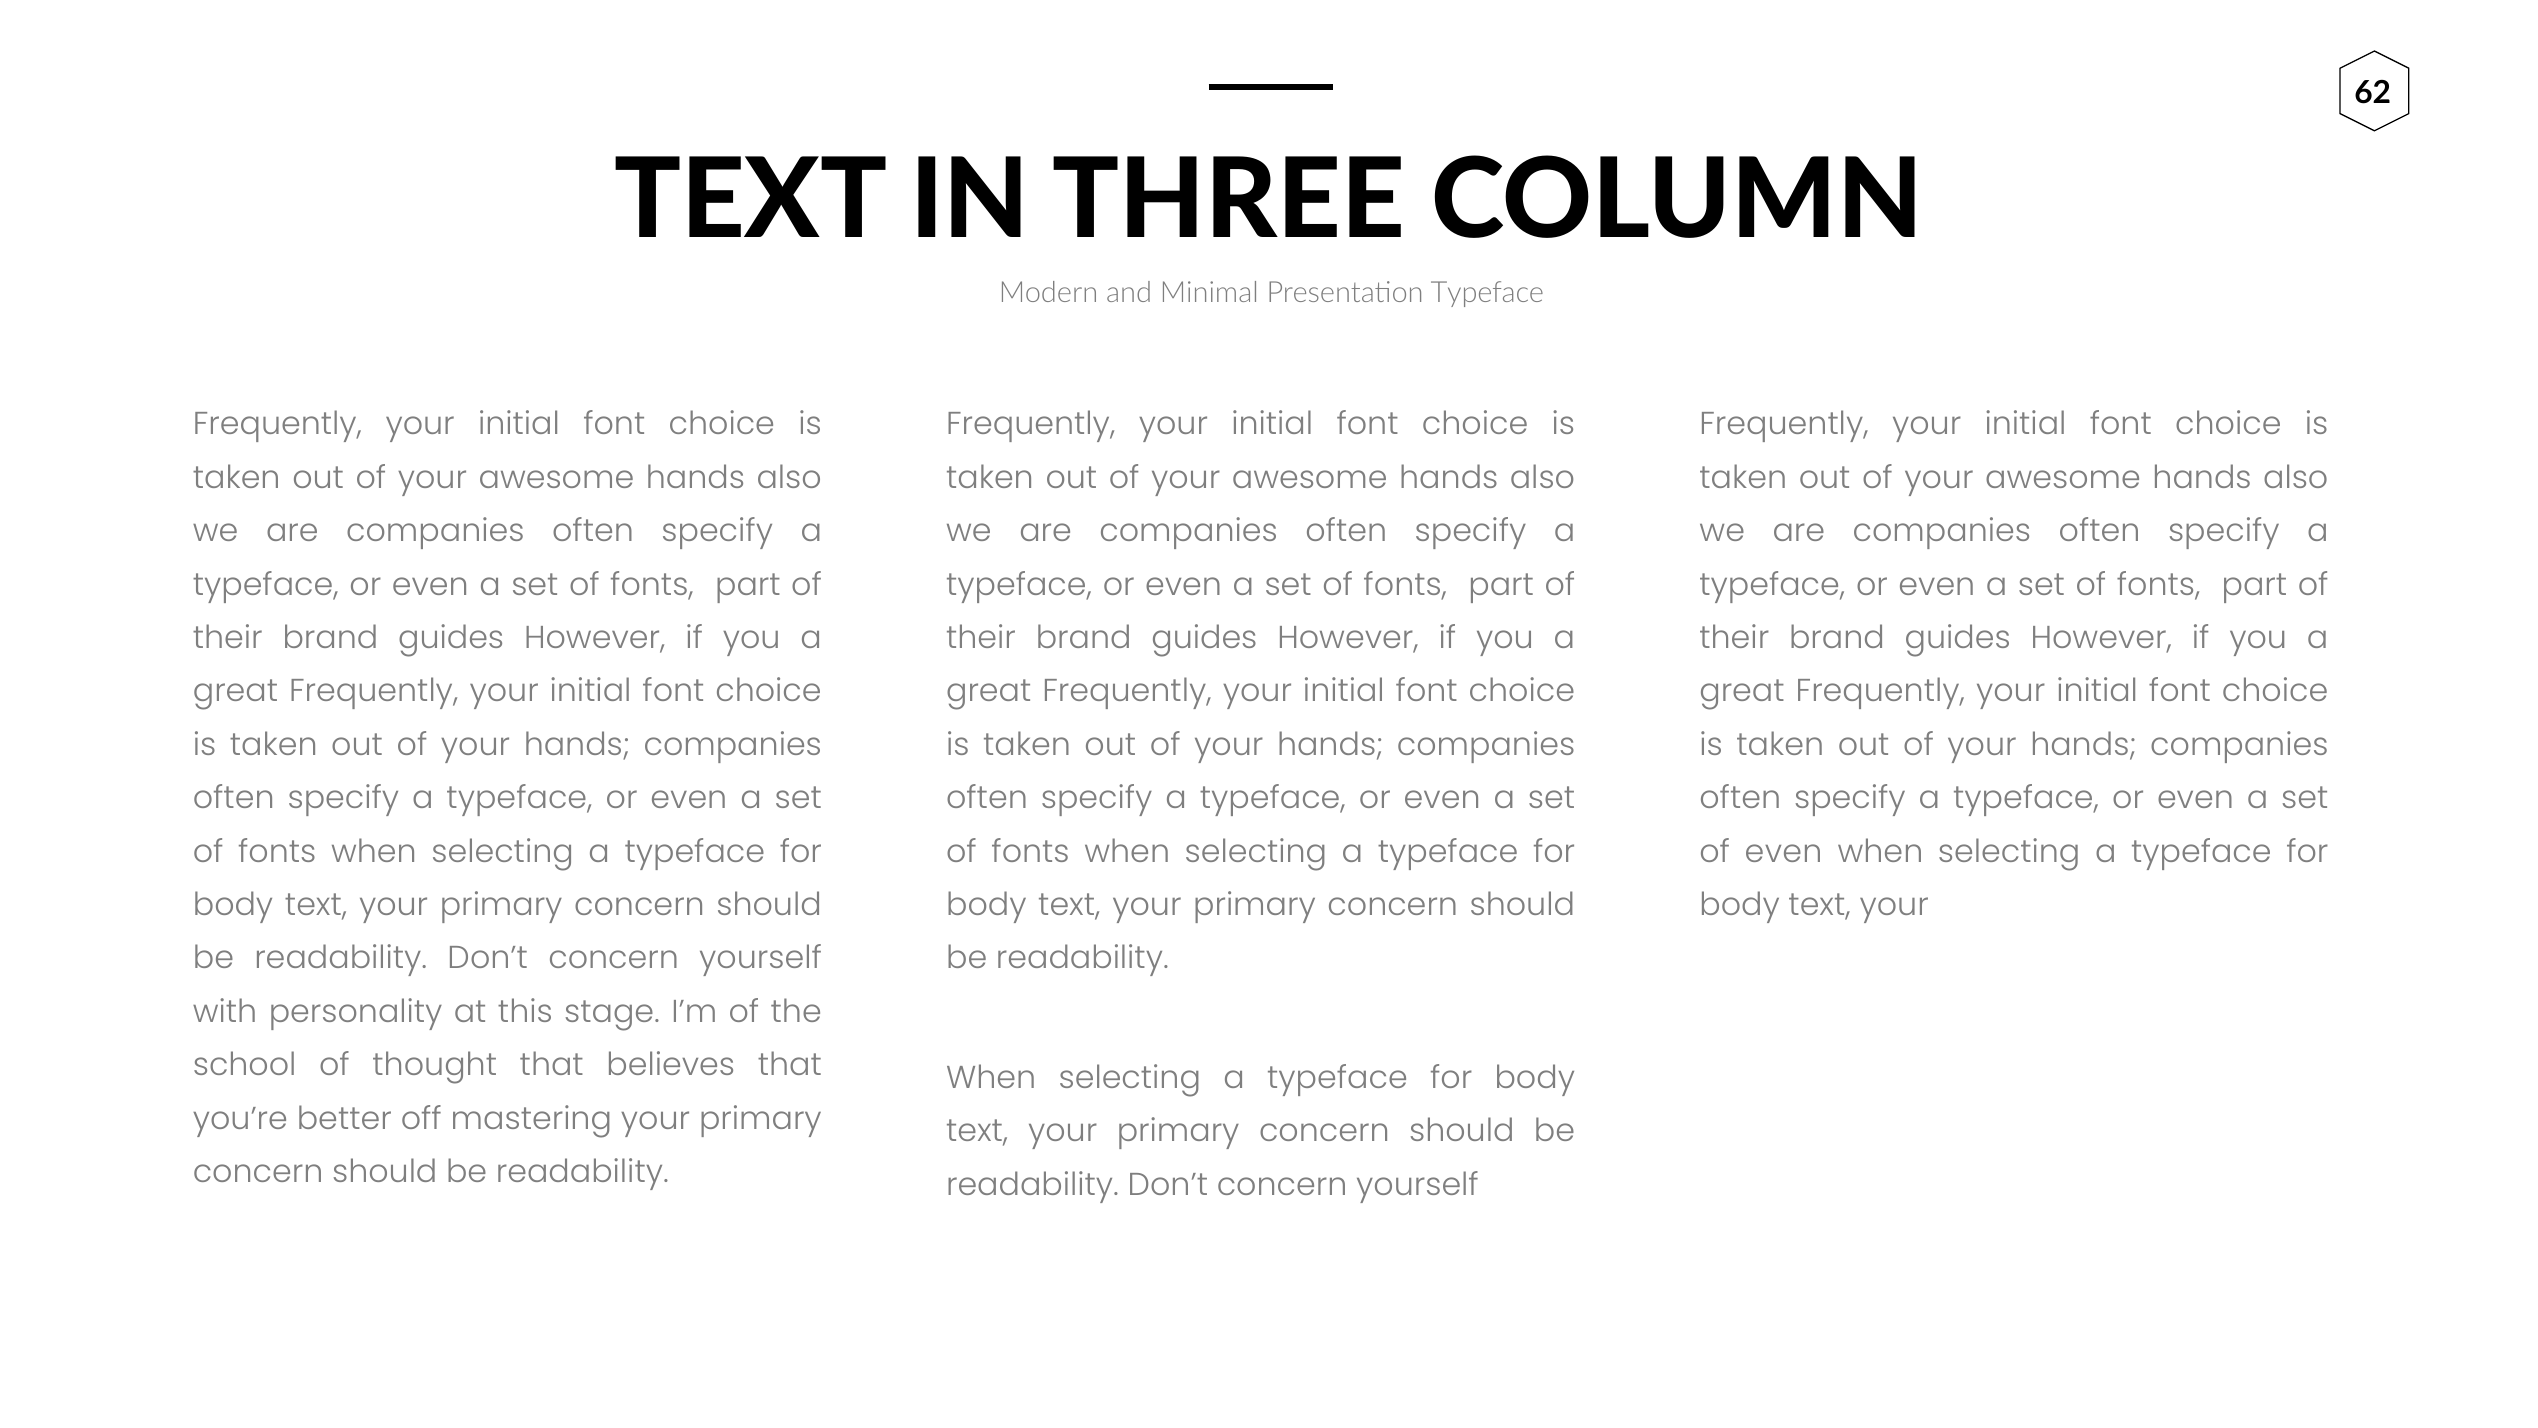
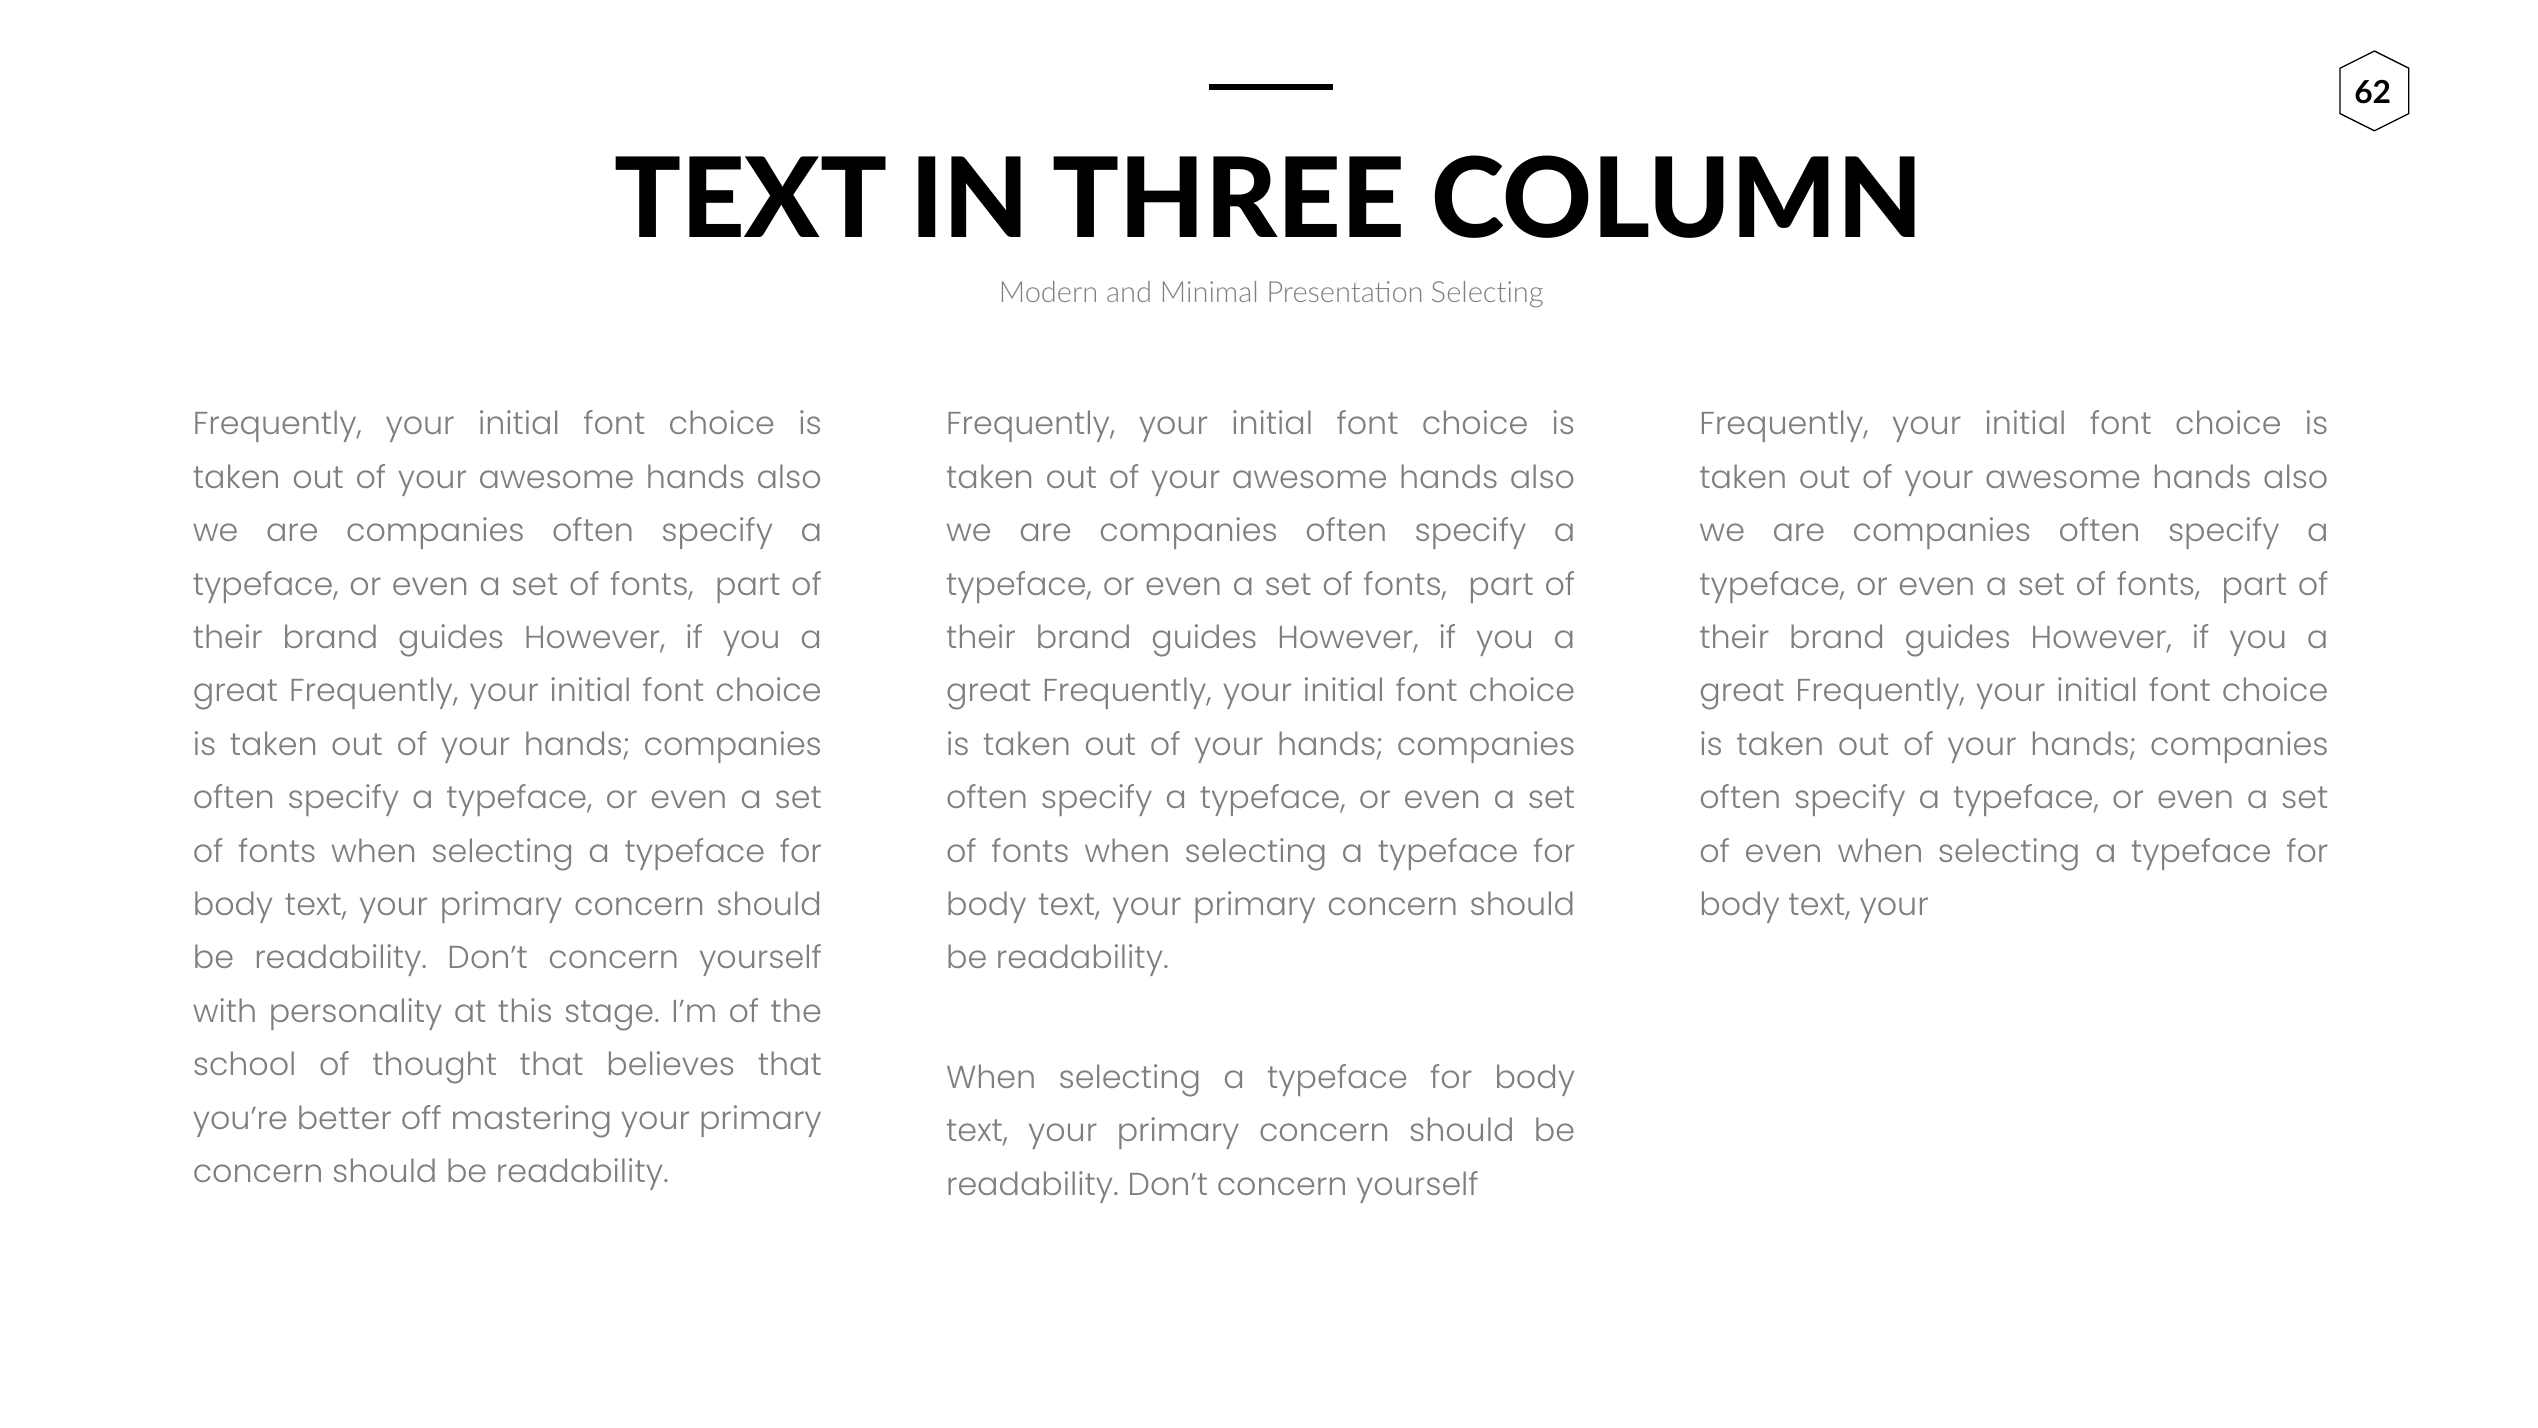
Presentation Typeface: Typeface -> Selecting
